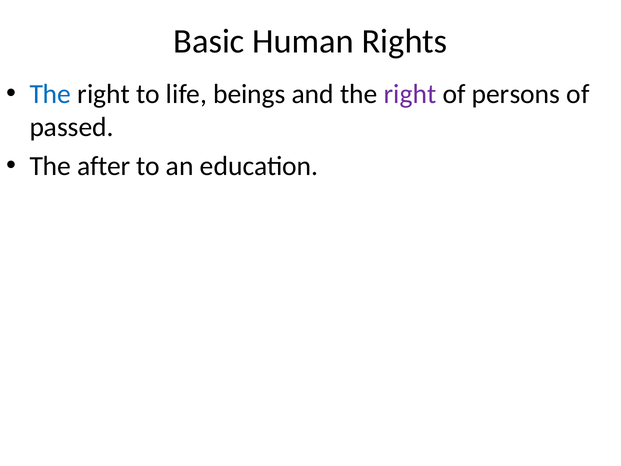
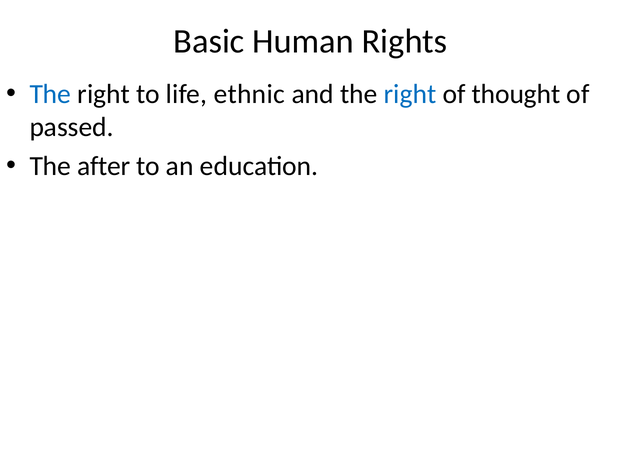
beings: beings -> ethnic
right at (410, 94) colour: purple -> blue
persons: persons -> thought
